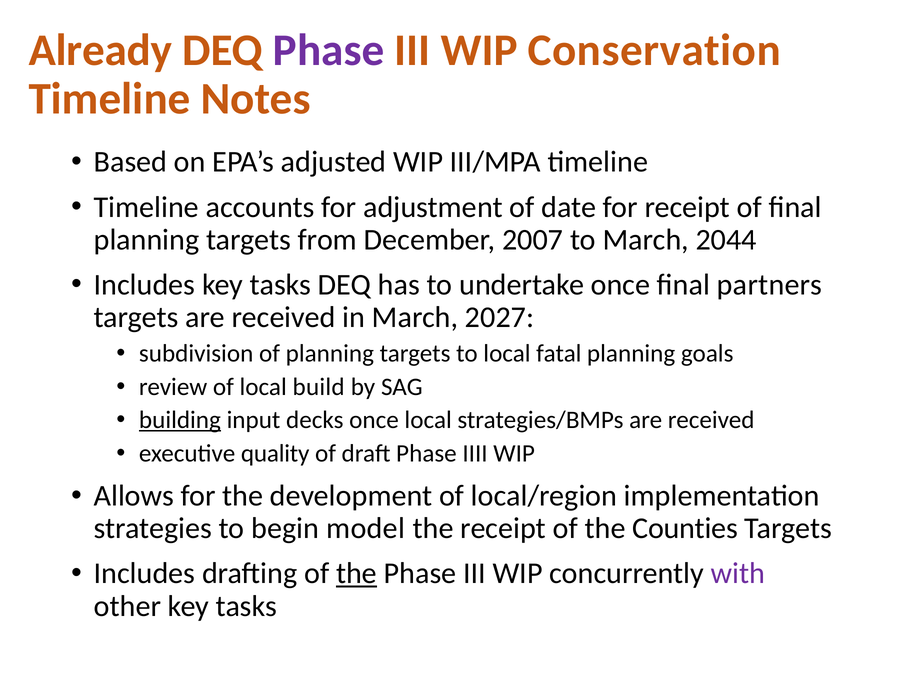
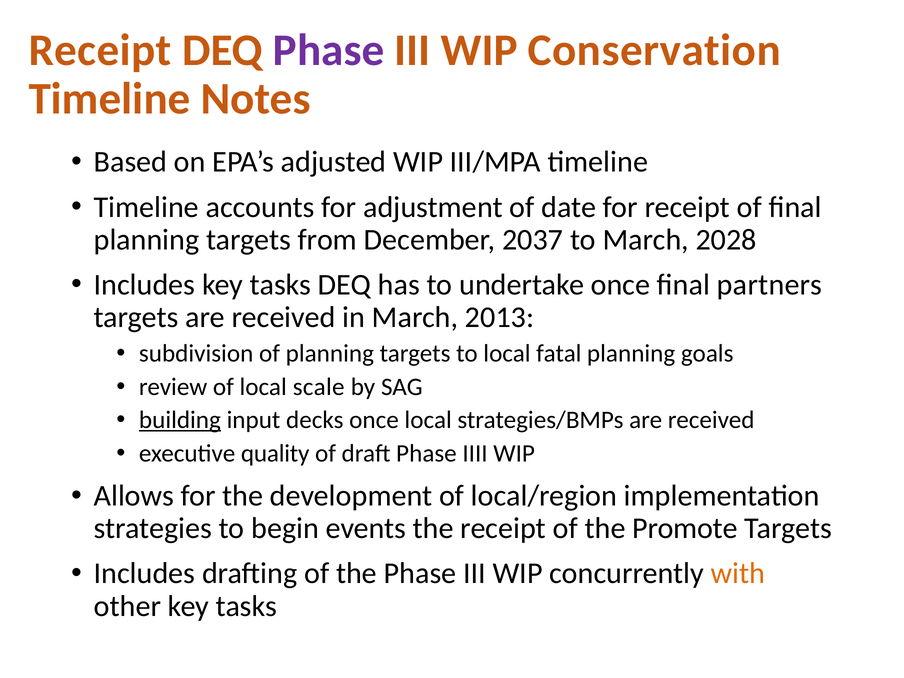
Already at (100, 50): Already -> Receipt
2007: 2007 -> 2037
2044: 2044 -> 2028
2027: 2027 -> 2013
build: build -> scale
model: model -> events
Counties: Counties -> Promote
the at (356, 574) underline: present -> none
with colour: purple -> orange
